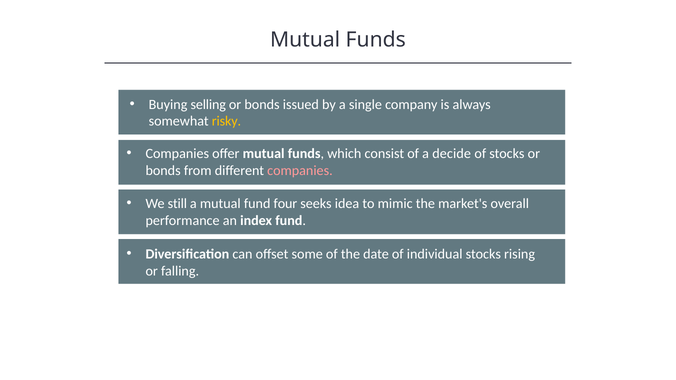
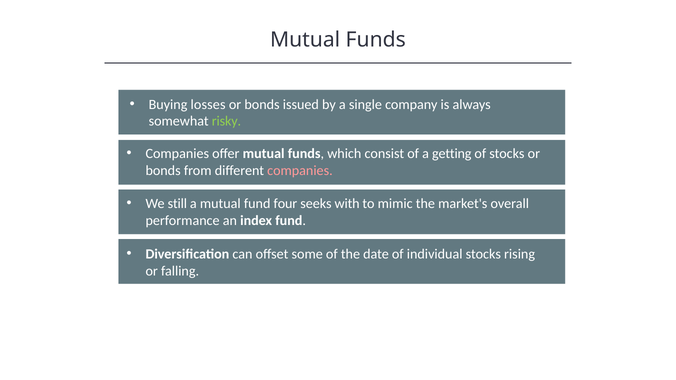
selling: selling -> losses
risky colour: yellow -> light green
decide: decide -> getting
idea: idea -> with
